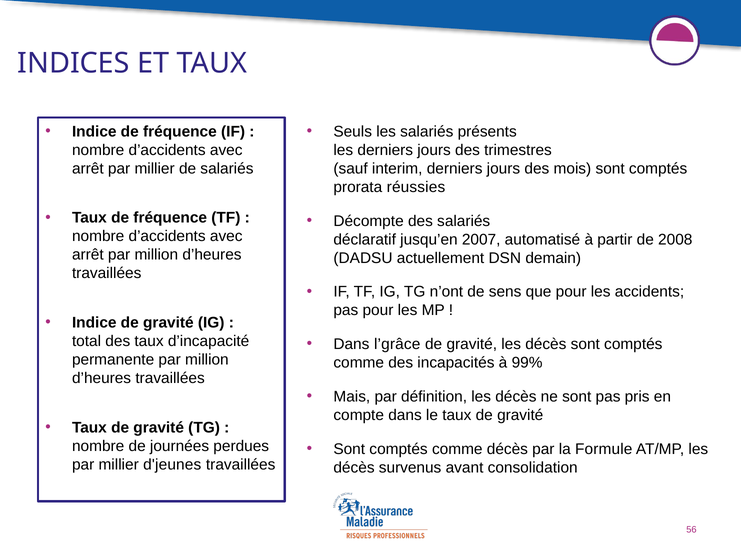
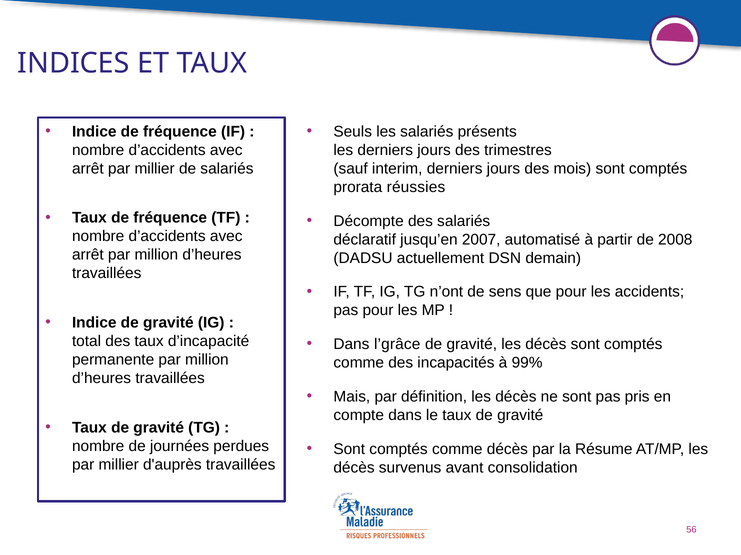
Formule: Formule -> Résume
d'jeunes: d'jeunes -> d'auprès
